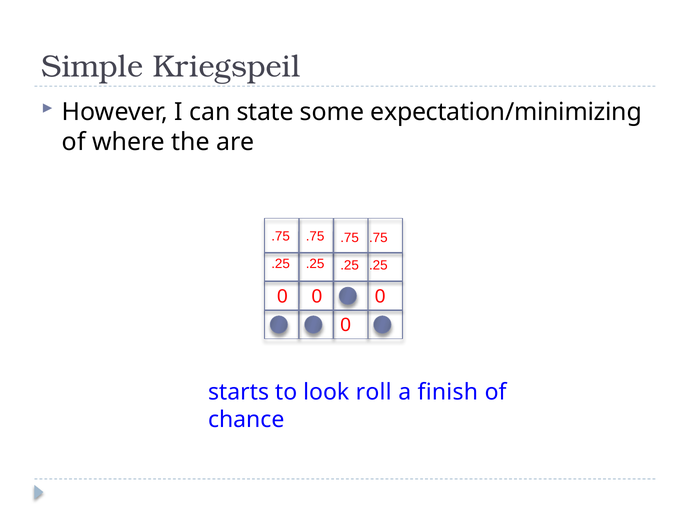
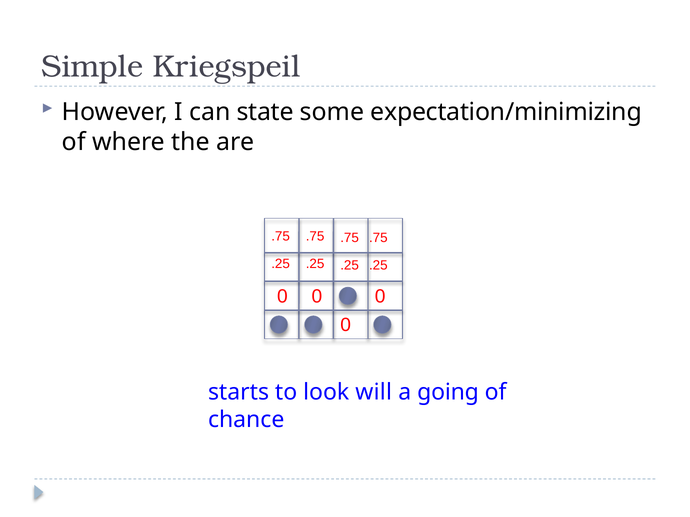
roll: roll -> will
finish: finish -> going
